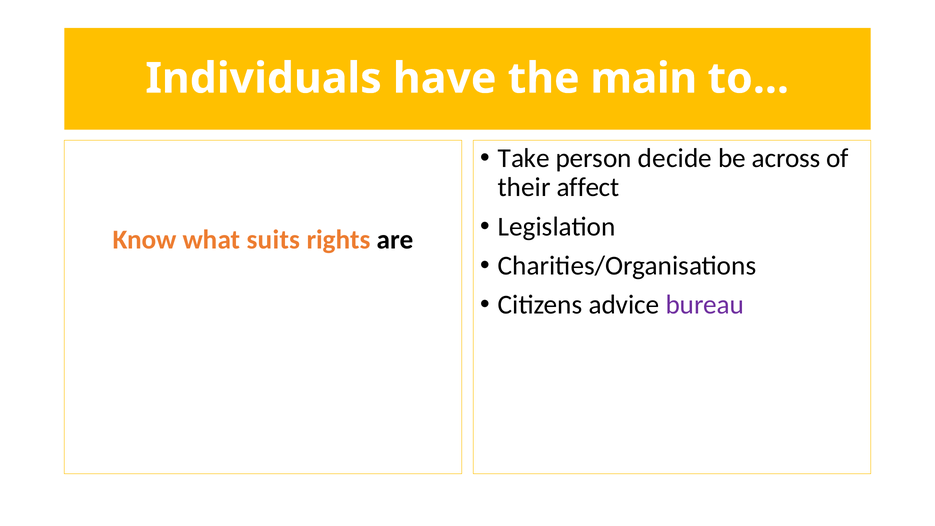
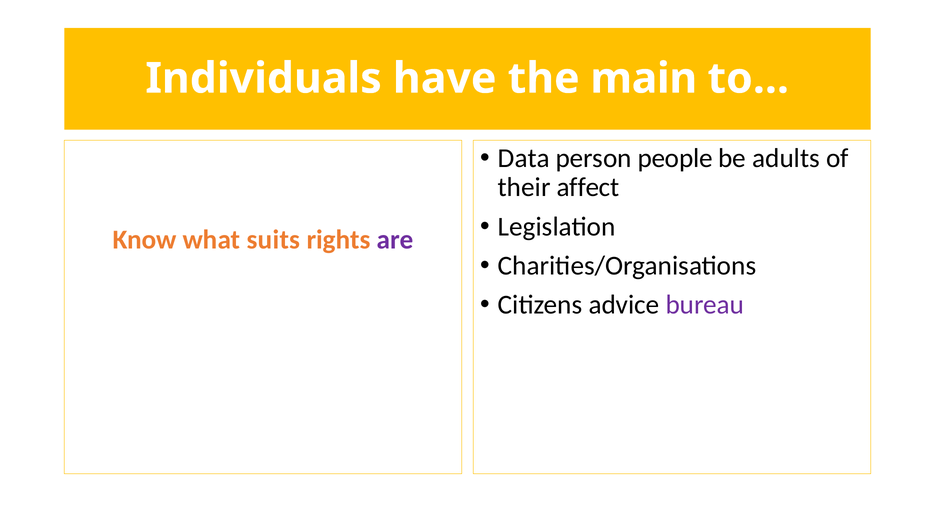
Take: Take -> Data
decide: decide -> people
across: across -> adults
are colour: black -> purple
